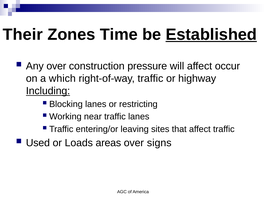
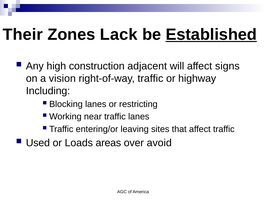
Time: Time -> Lack
Any over: over -> high
pressure: pressure -> adjacent
occur: occur -> signs
which: which -> vision
Including underline: present -> none
signs: signs -> avoid
